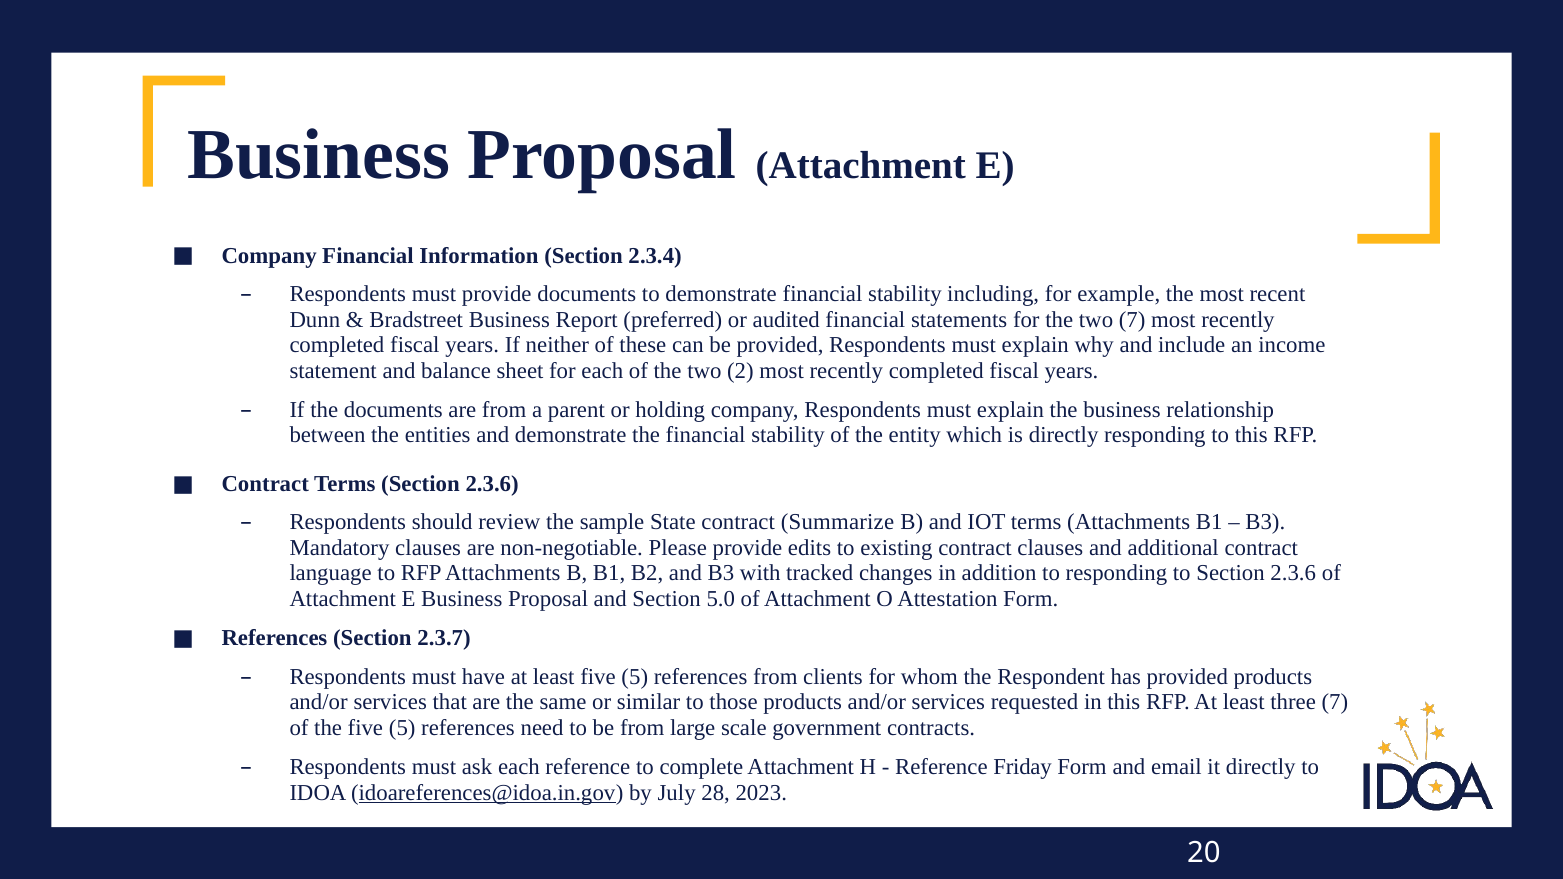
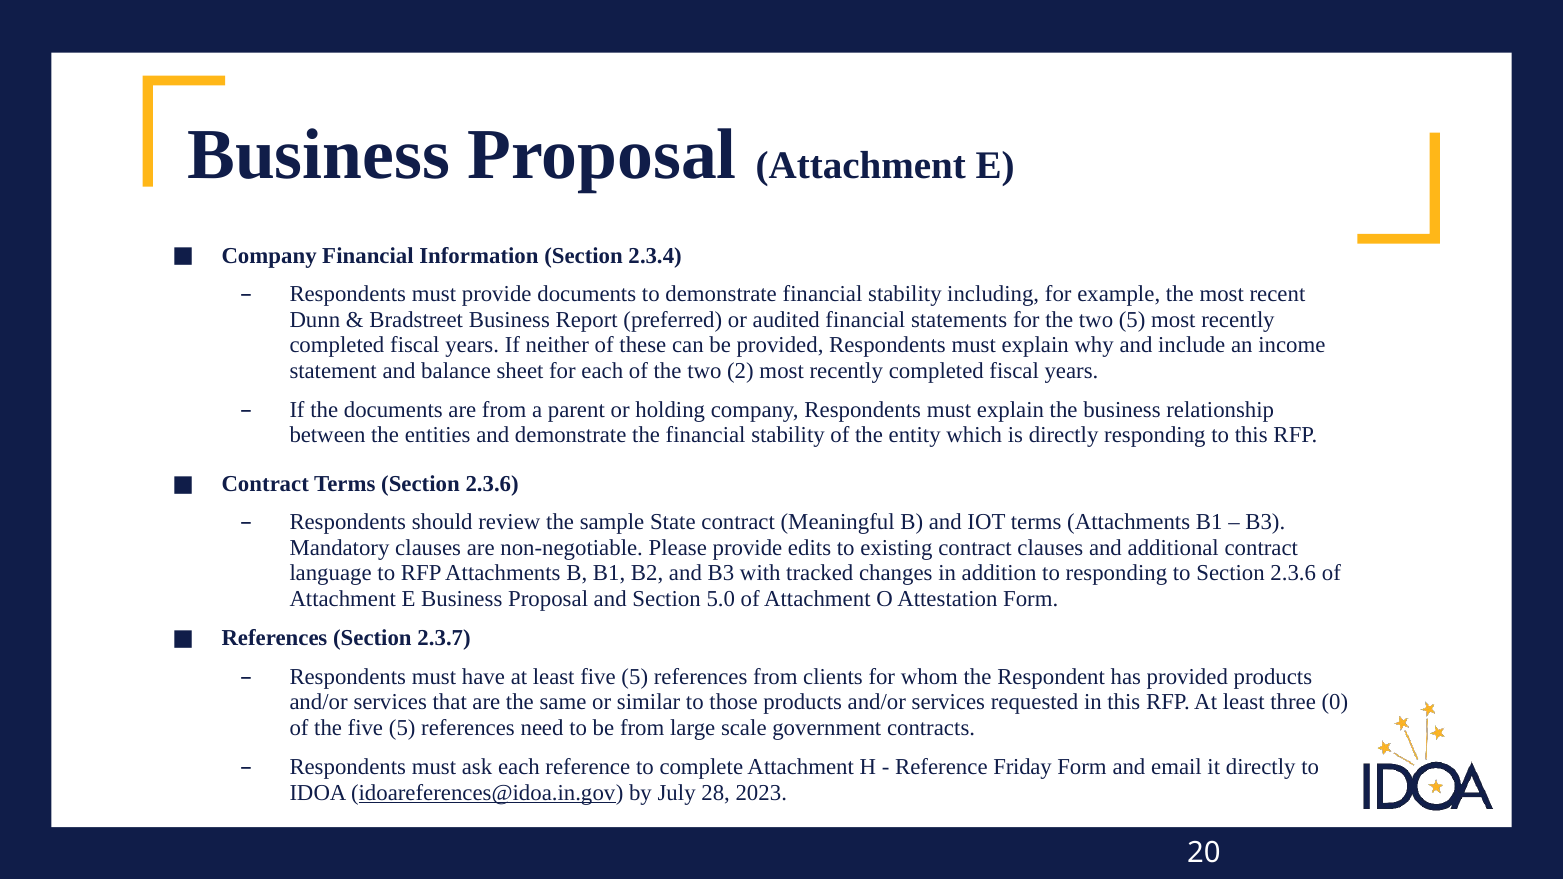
two 7: 7 -> 5
Summarize: Summarize -> Meaningful
three 7: 7 -> 0
